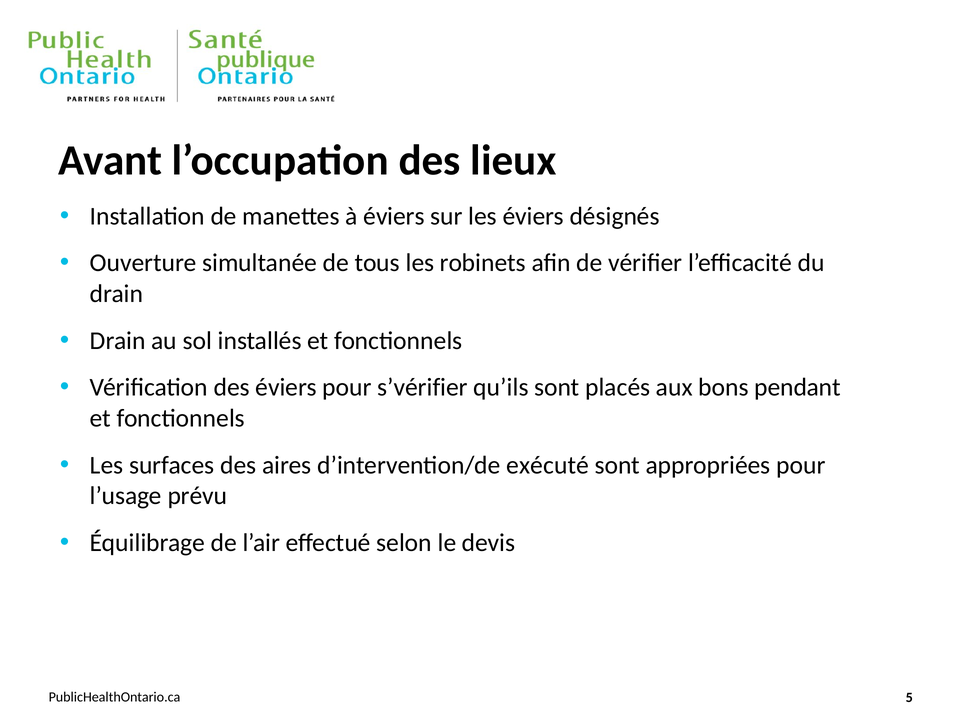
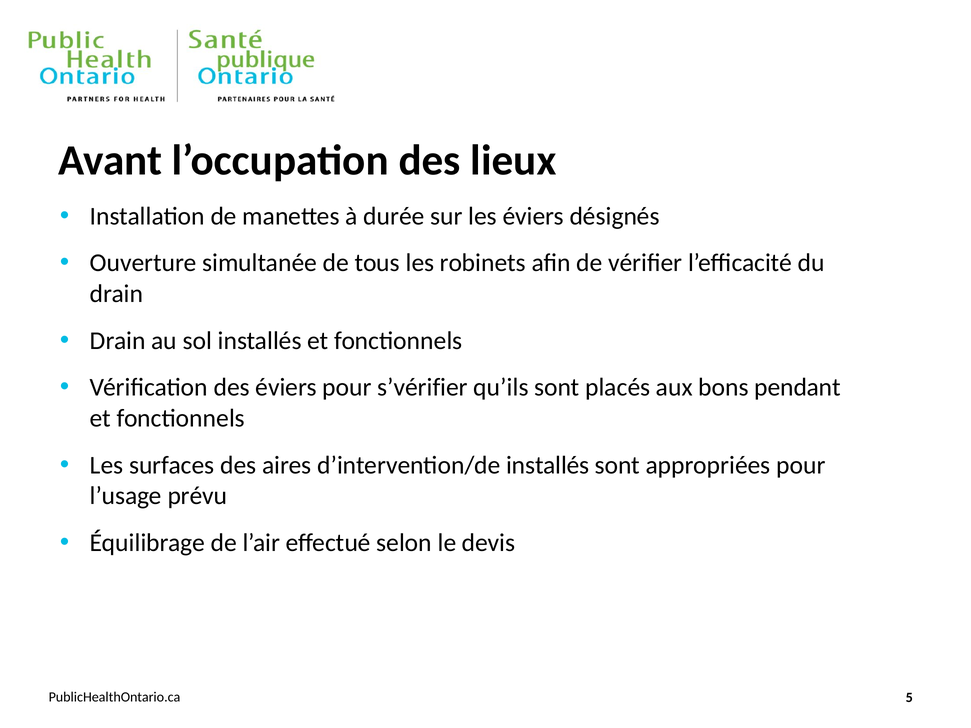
à éviers: éviers -> durée
d’intervention/de exécuté: exécuté -> installés
